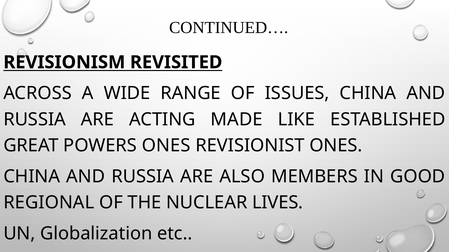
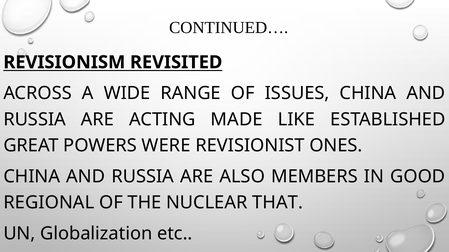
POWERS ONES: ONES -> WERE
LIVES: LIVES -> THAT
